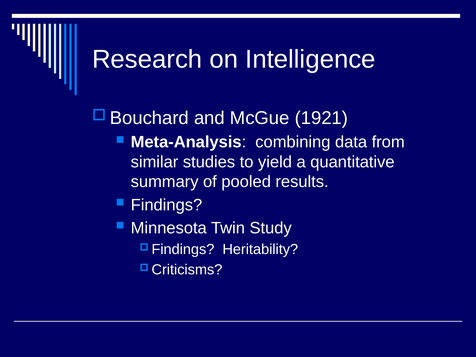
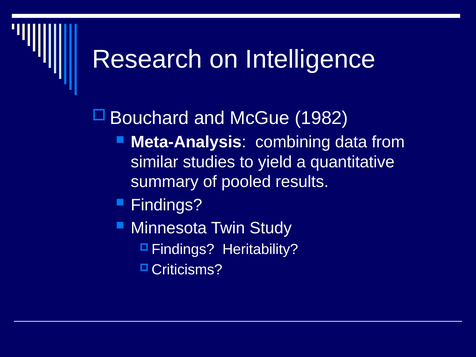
1921: 1921 -> 1982
